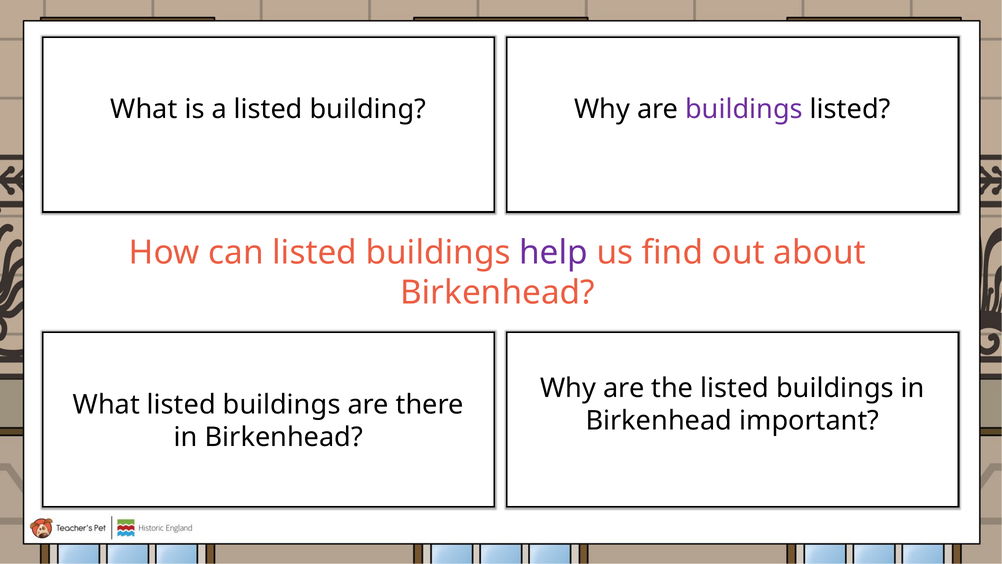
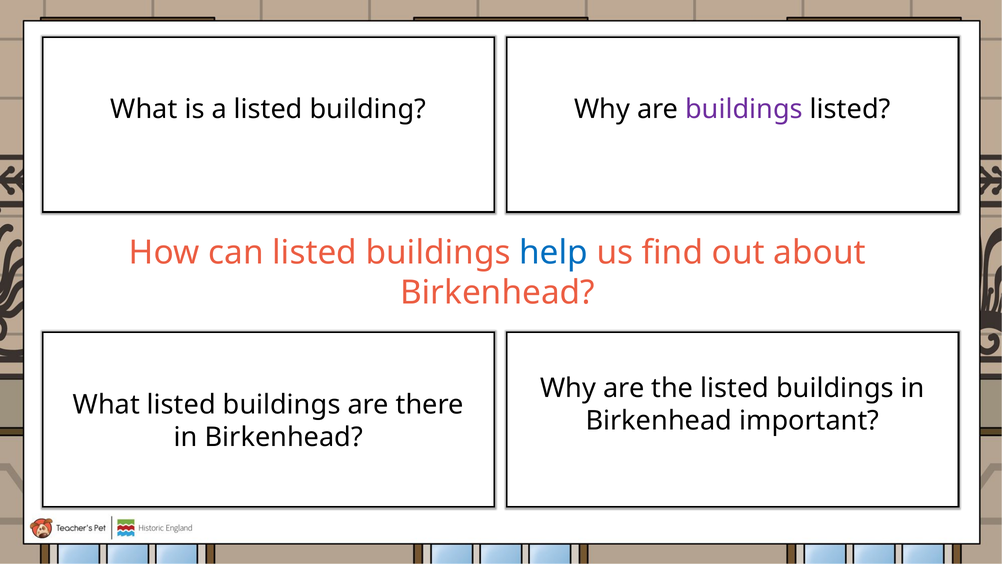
help colour: purple -> blue
